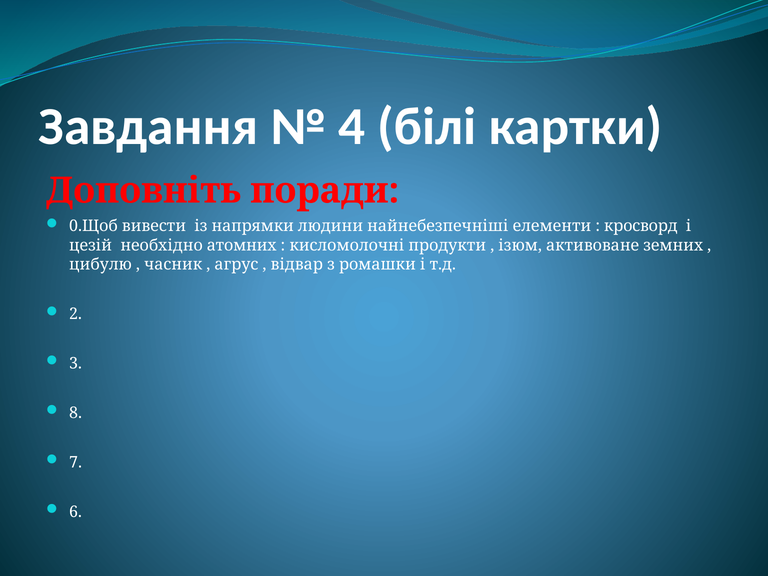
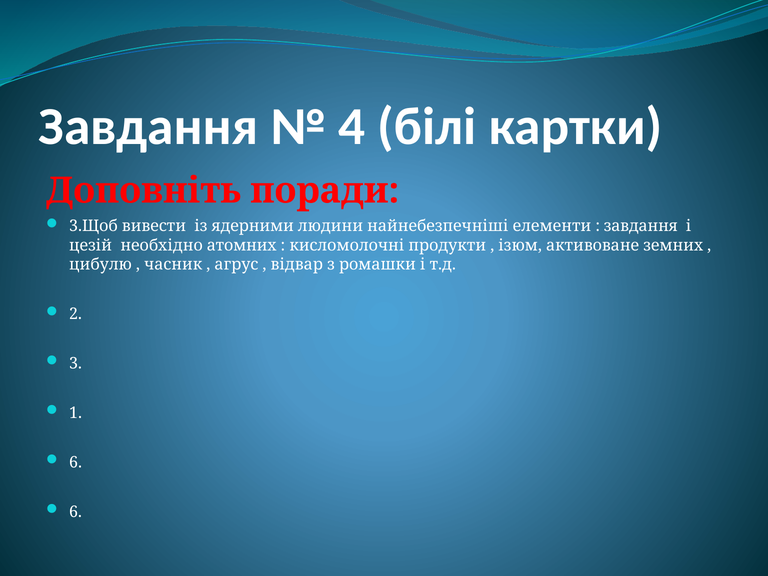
0.Щоб: 0.Щоб -> 3.Щоб
напрямки: напрямки -> ядерними
кросворд at (641, 226): кросворд -> завдання
8: 8 -> 1
7 at (76, 462): 7 -> 6
